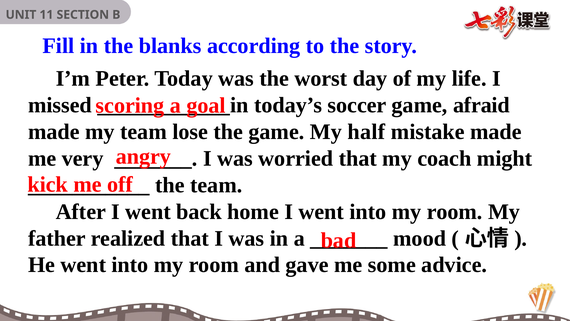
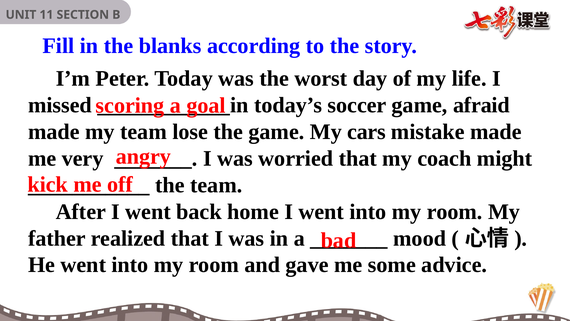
half: half -> cars
